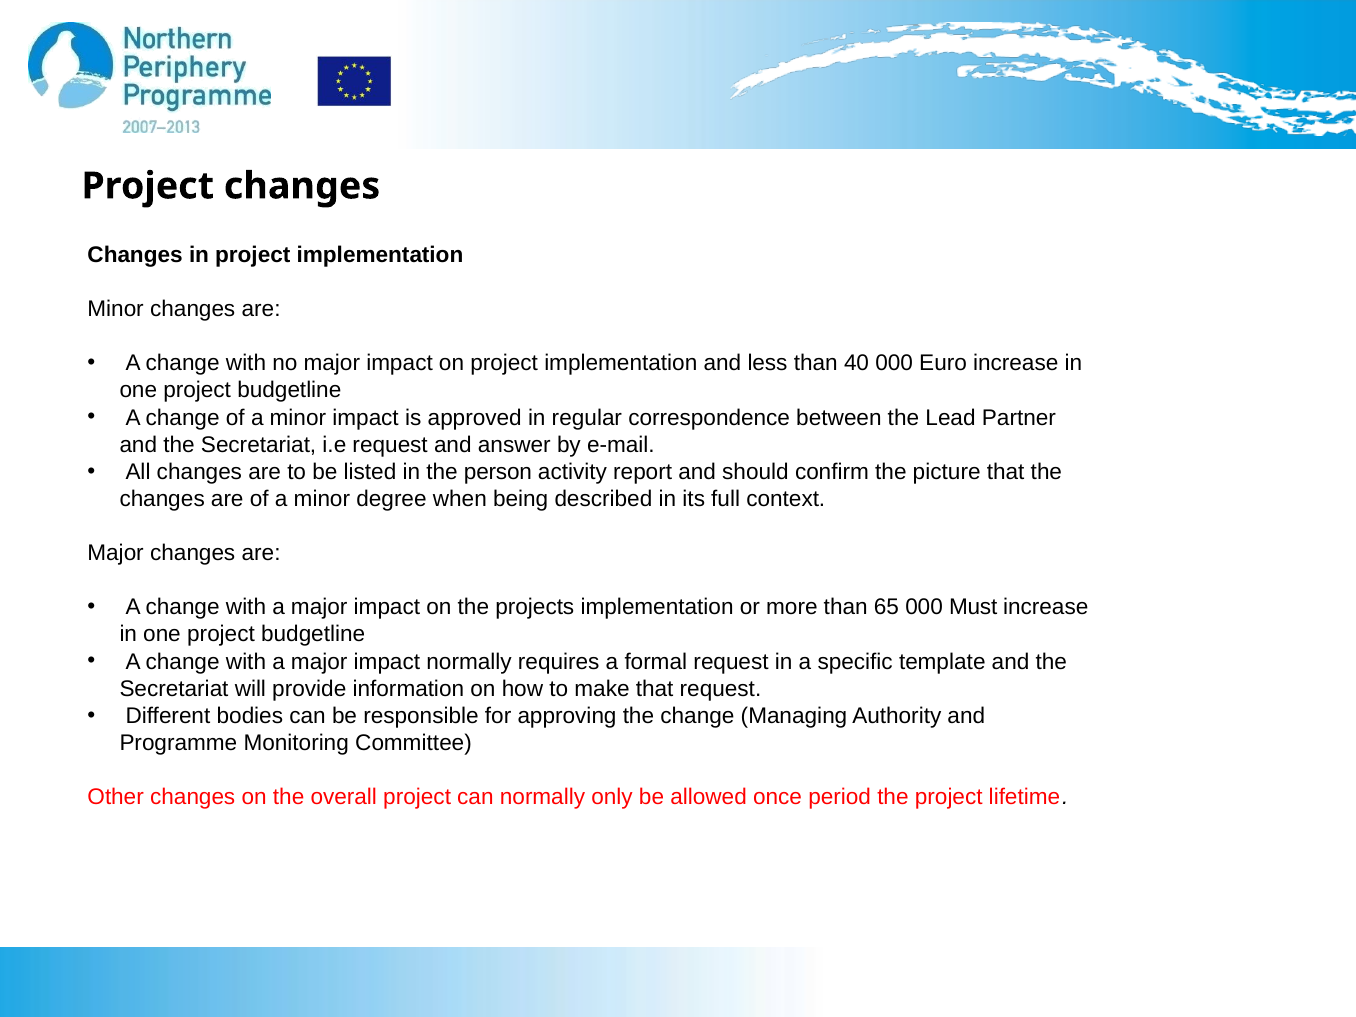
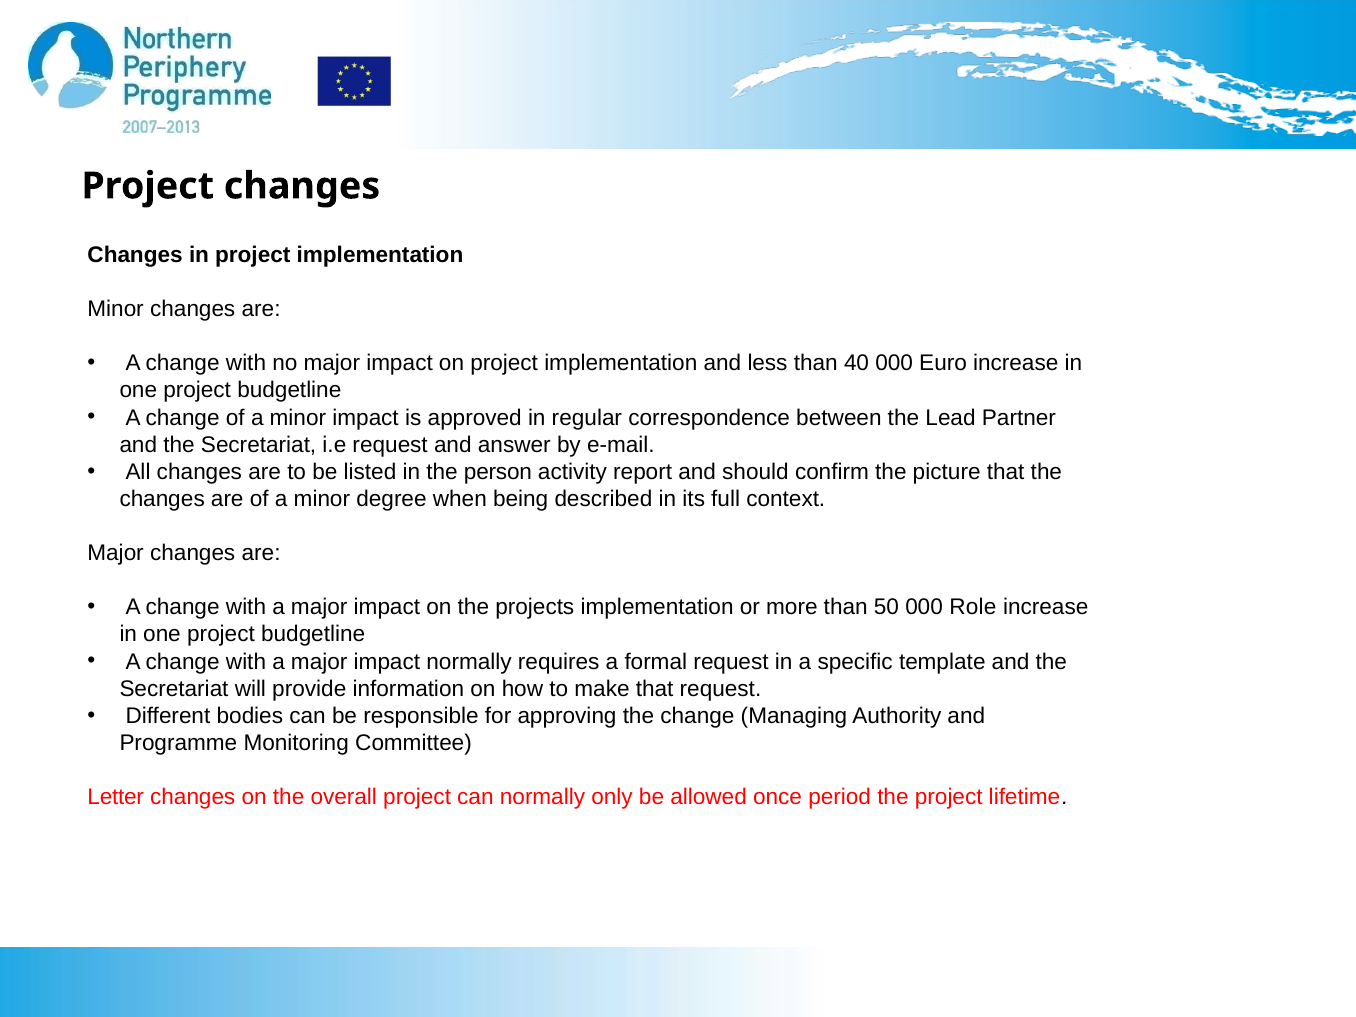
65: 65 -> 50
Must: Must -> Role
Other: Other -> Letter
